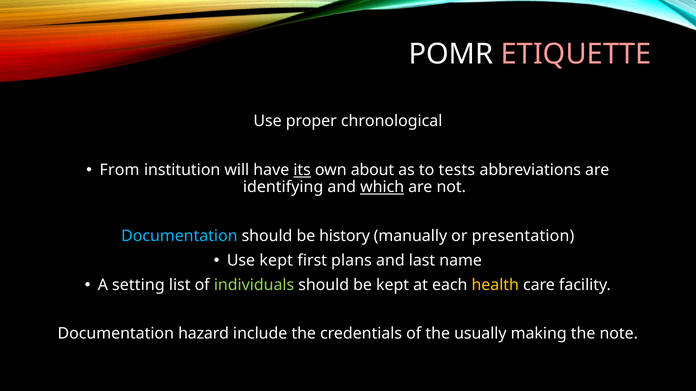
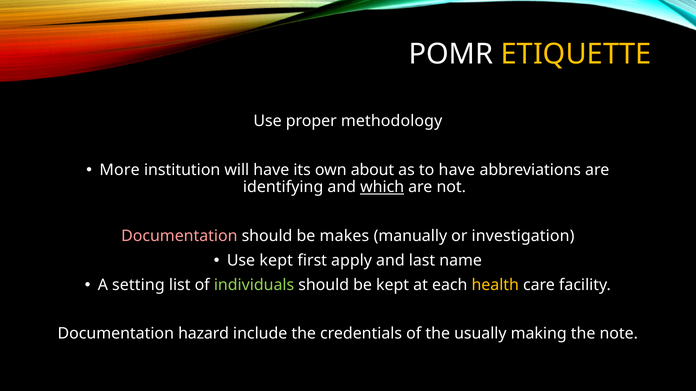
ETIQUETTE colour: pink -> yellow
chronological: chronological -> methodology
From: From -> More
its underline: present -> none
to tests: tests -> have
Documentation at (179, 236) colour: light blue -> pink
history: history -> makes
presentation: presentation -> investigation
plans: plans -> apply
